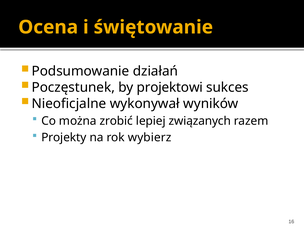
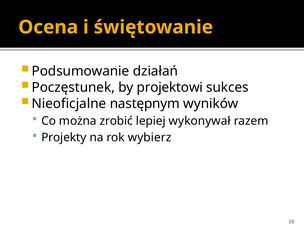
wykonywał: wykonywał -> następnym
związanych: związanych -> wykonywał
